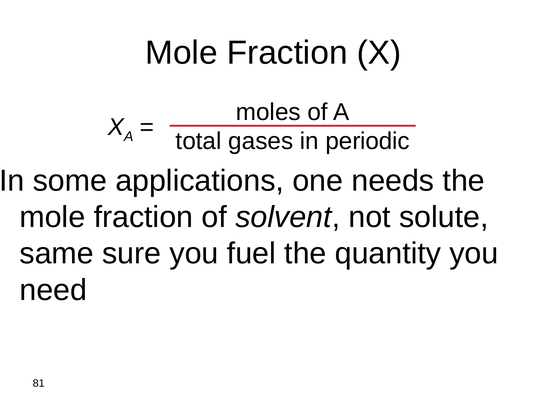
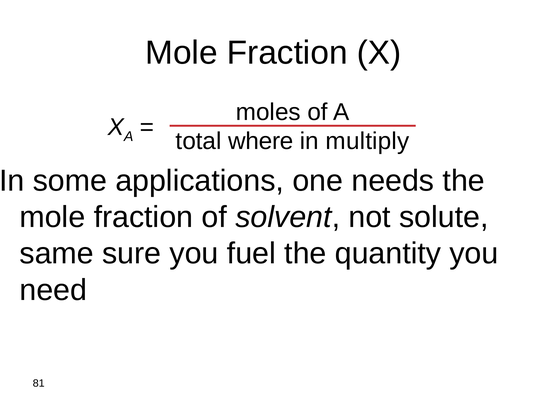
gases: gases -> where
periodic: periodic -> multiply
